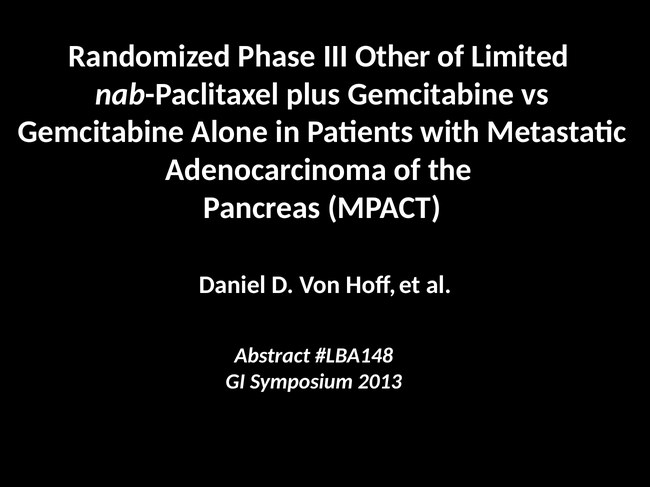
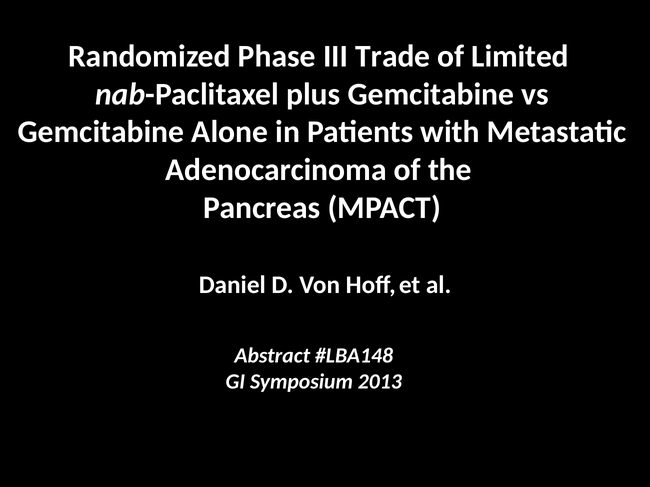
Other: Other -> Trade
